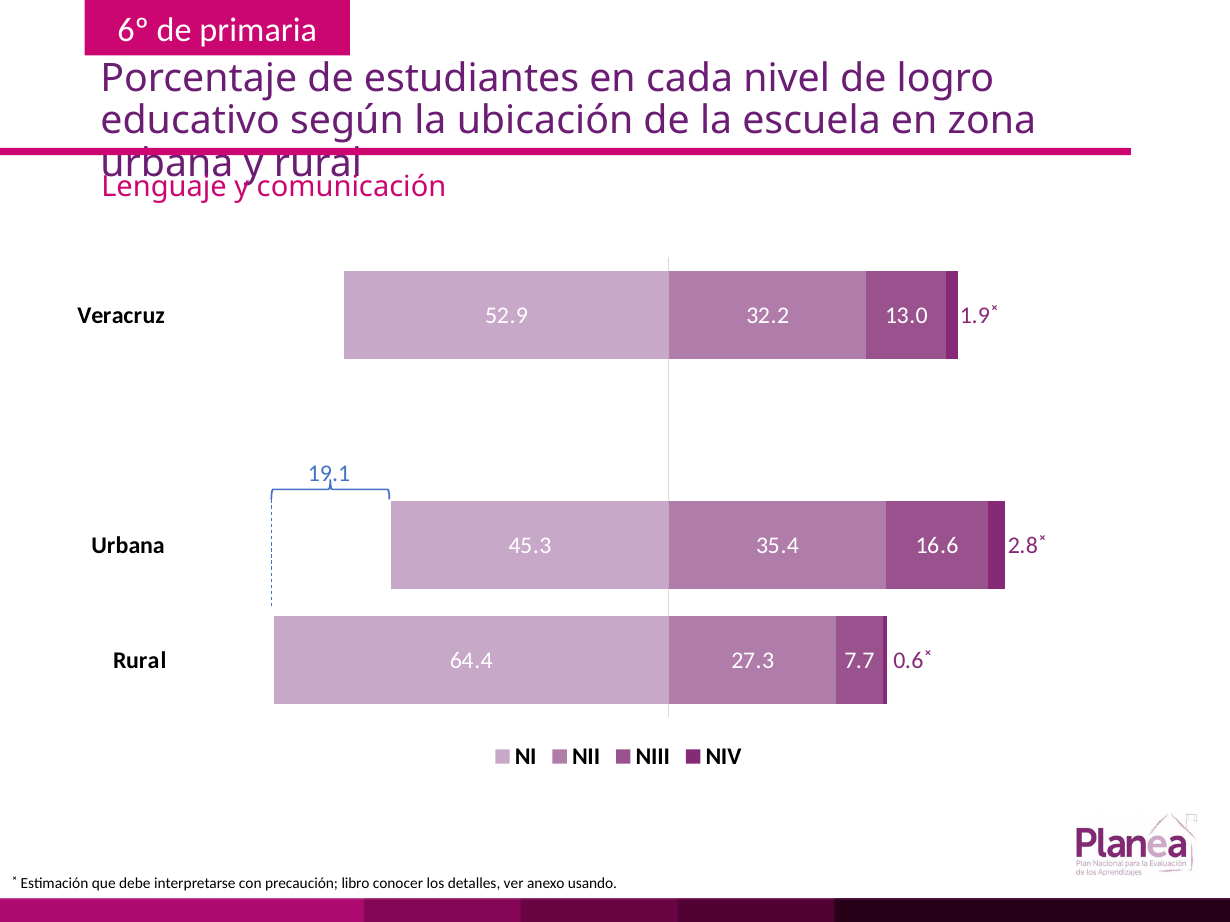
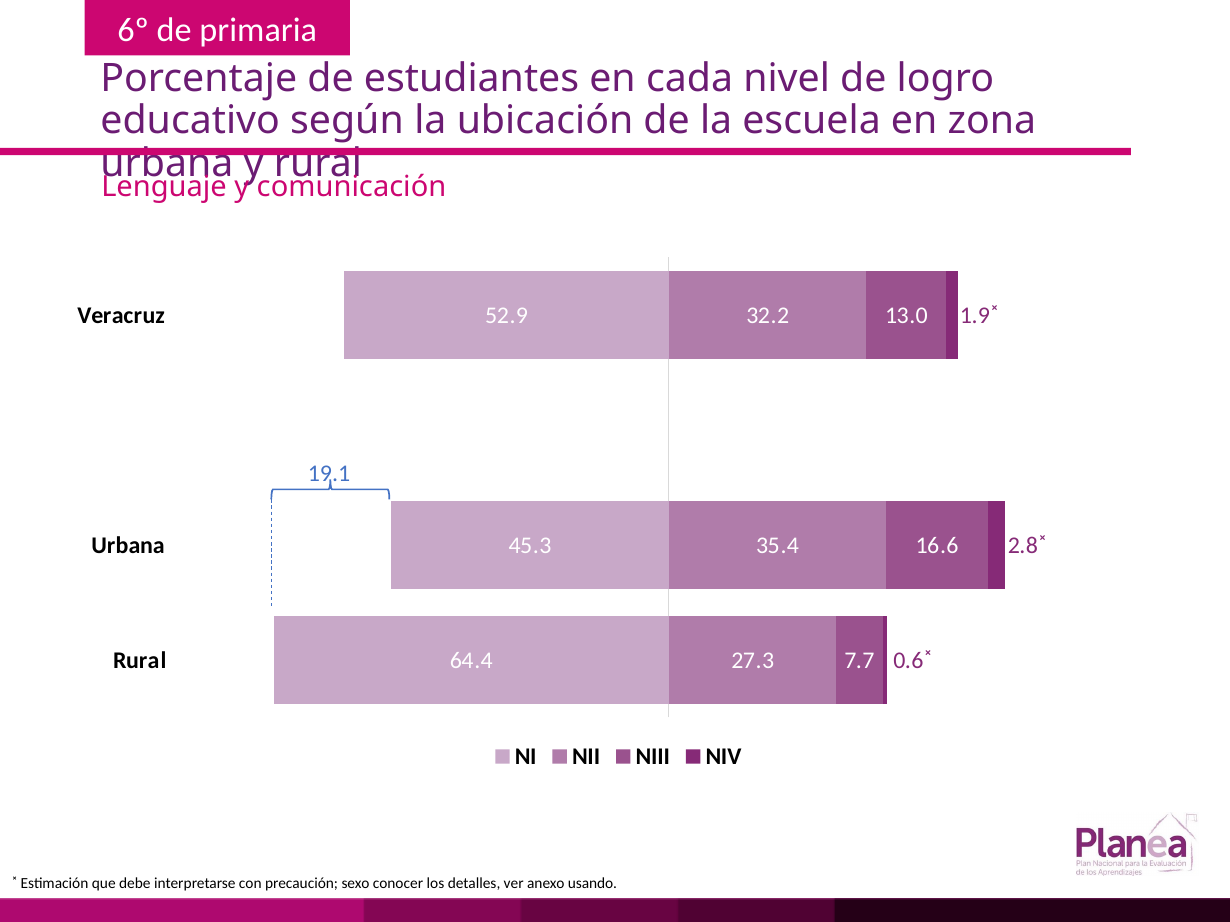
libro: libro -> sexo
